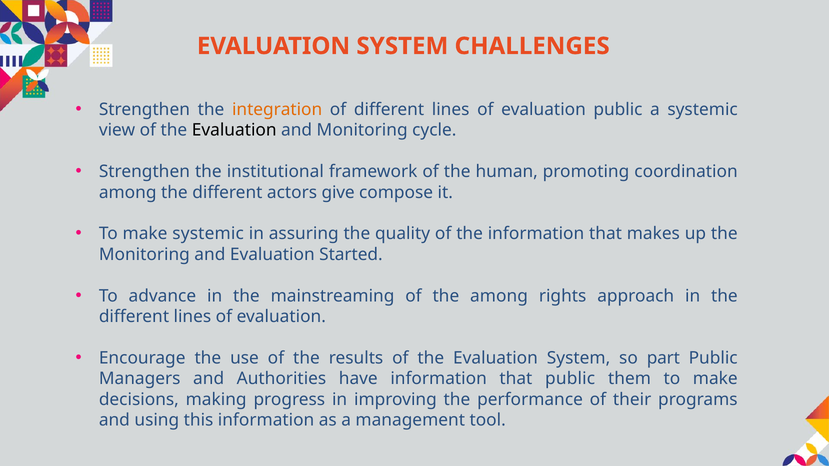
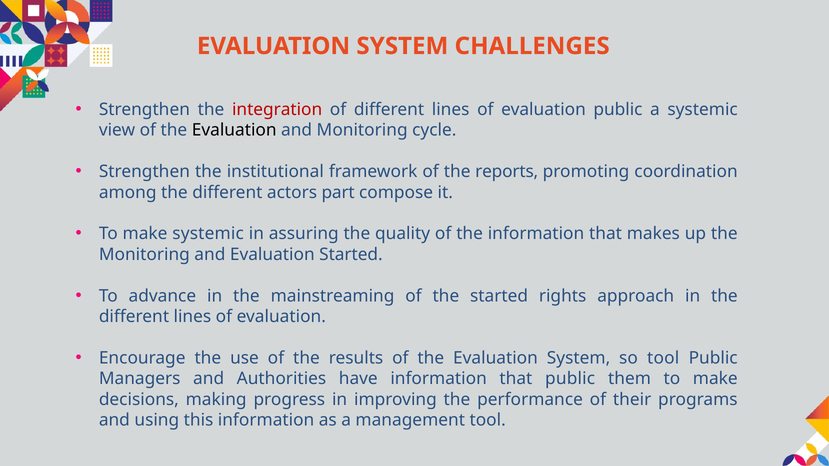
integration colour: orange -> red
human: human -> reports
give: give -> part
the among: among -> started
so part: part -> tool
